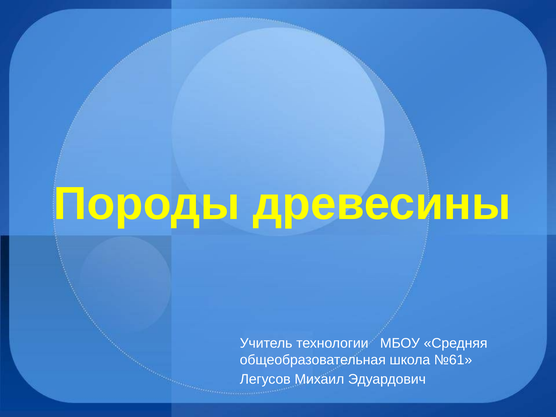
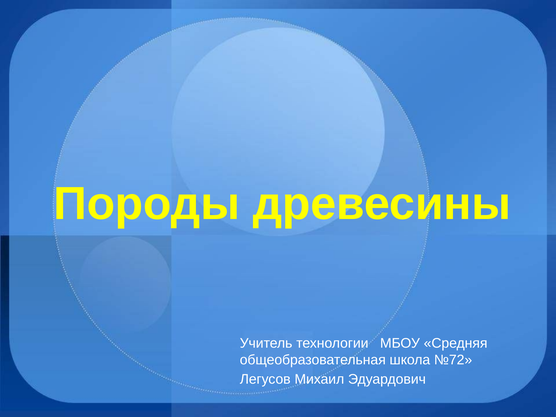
№61: №61 -> №72
